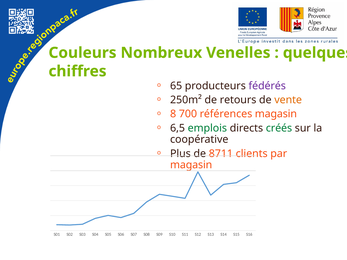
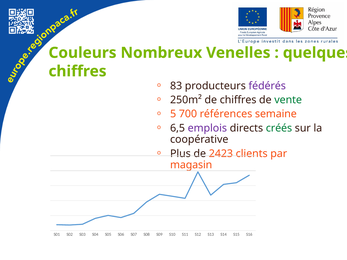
65: 65 -> 83
de retours: retours -> chiffres
vente colour: orange -> green
8: 8 -> 5
références magasin: magasin -> semaine
emplois colour: green -> purple
8711: 8711 -> 2423
